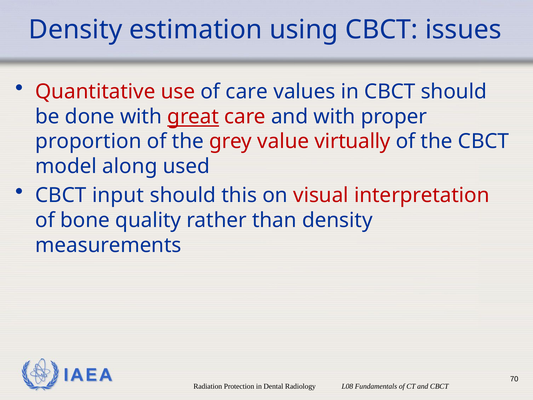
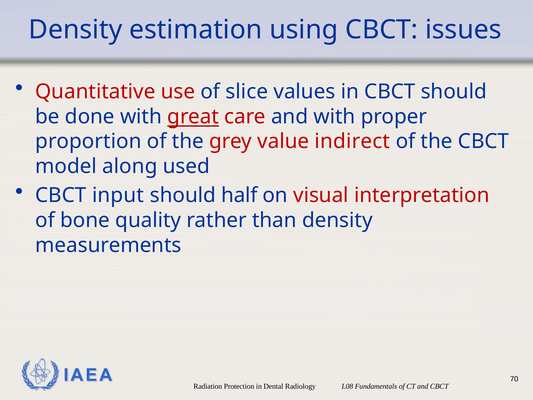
of care: care -> slice
virtually: virtually -> indirect
this: this -> half
